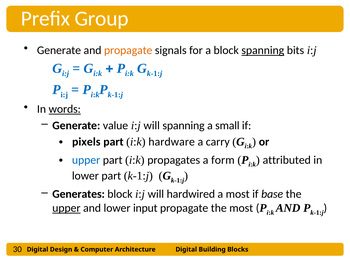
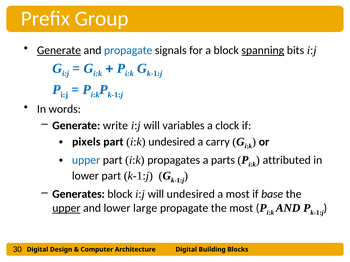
Generate at (59, 50) underline: none -> present
propagate at (128, 50) colour: orange -> blue
words underline: present -> none
value: value -> write
will spanning: spanning -> variables
small: small -> clock
i:k hardware: hardware -> undesired
form: form -> parts
will hardwired: hardwired -> undesired
input: input -> large
